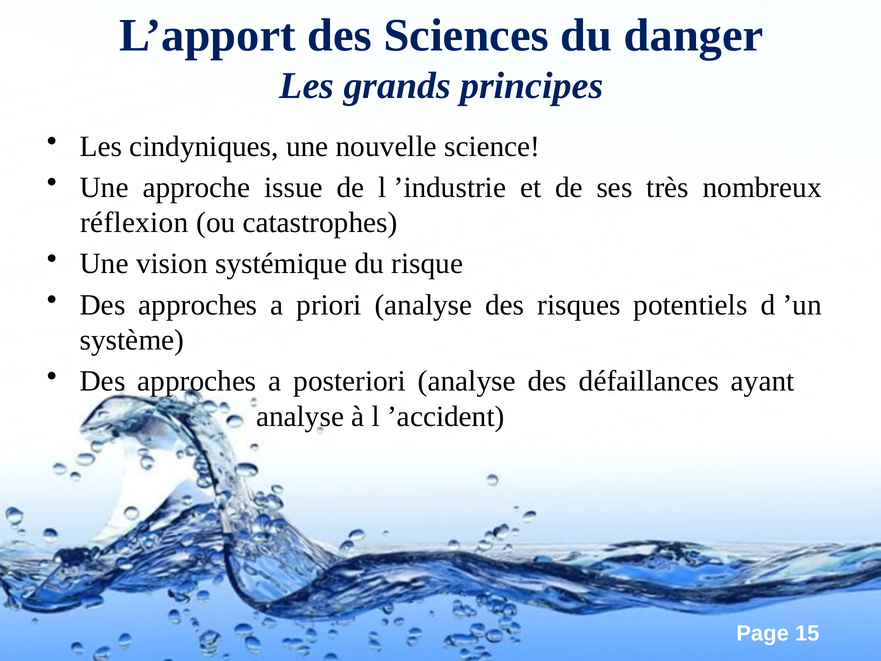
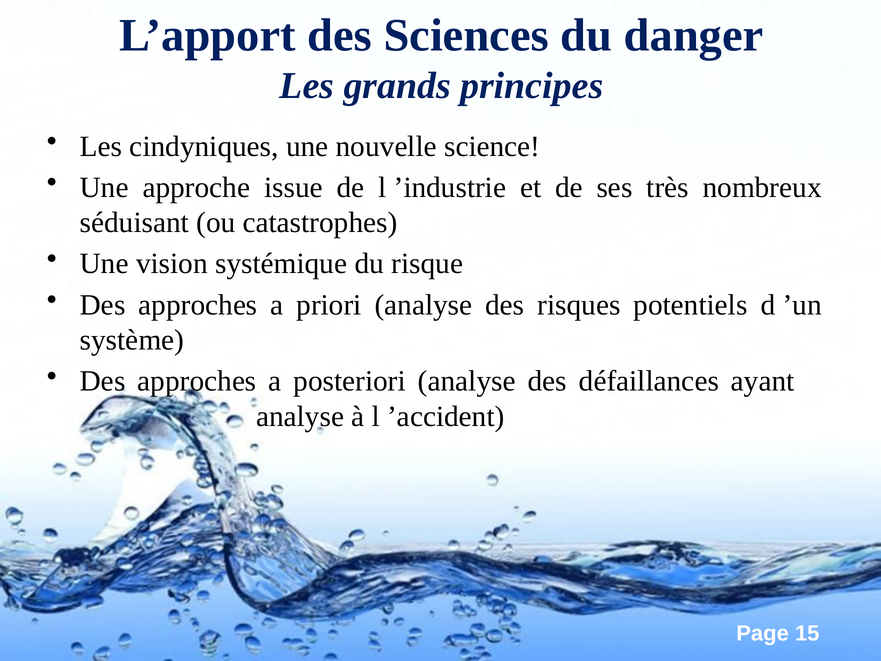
réflexion: réflexion -> séduisant
